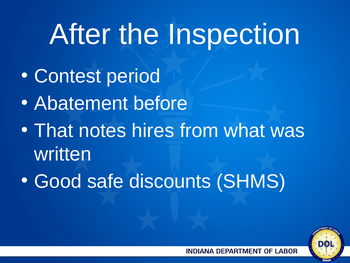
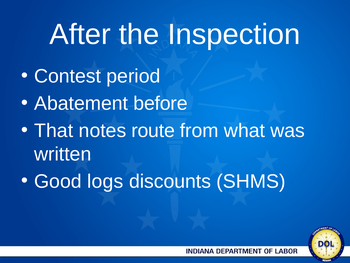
hires: hires -> route
safe: safe -> logs
